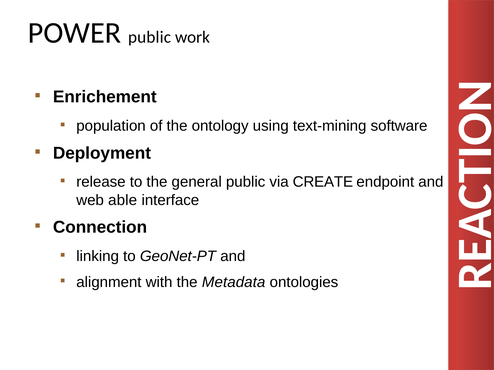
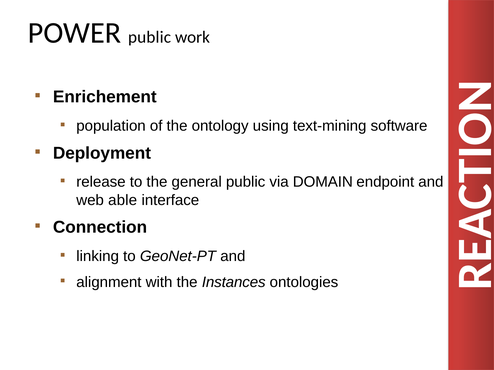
CREATE: CREATE -> DOMAIN
Metadata: Metadata -> Instances
